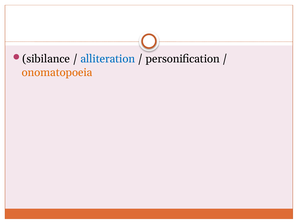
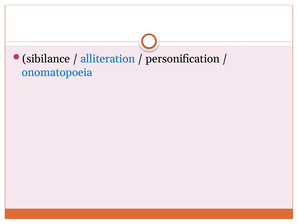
onomatopoeia colour: orange -> blue
